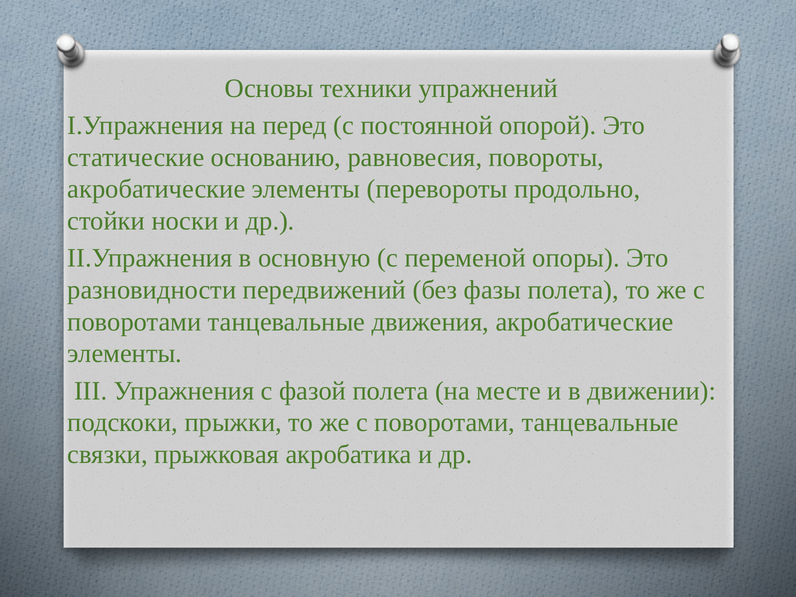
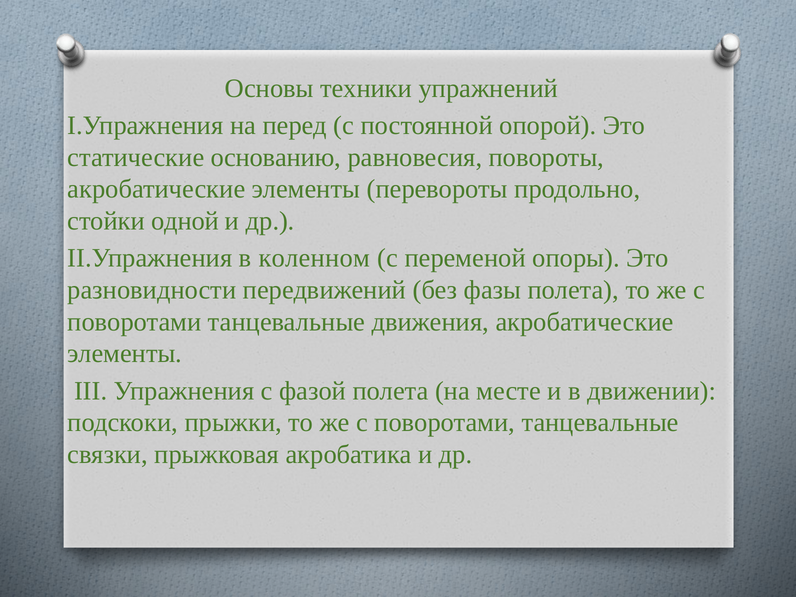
носки: носки -> одной
основную: основную -> коленном
